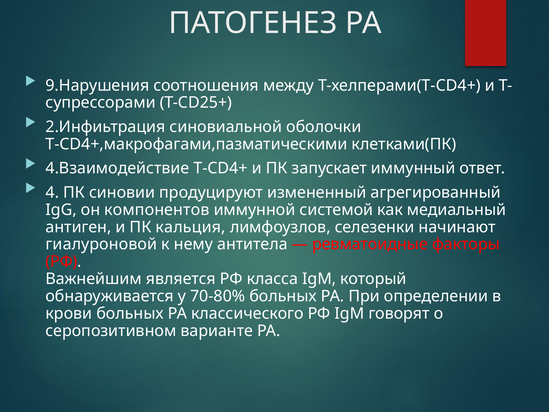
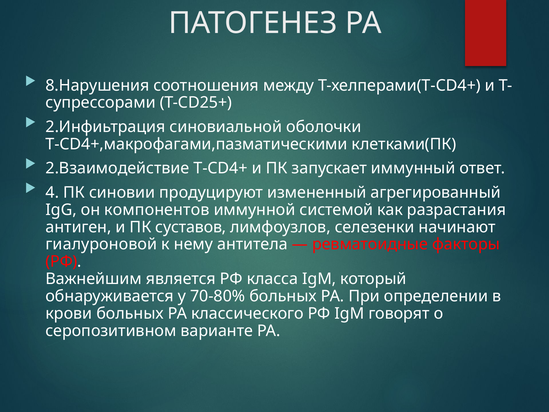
9.Нарушения: 9.Нарушения -> 8.Нарушения
4.Взаимодействие: 4.Взаимодействие -> 2.Взаимодействие
медиальный: медиальный -> разрастания
кальция: кальция -> суставов
